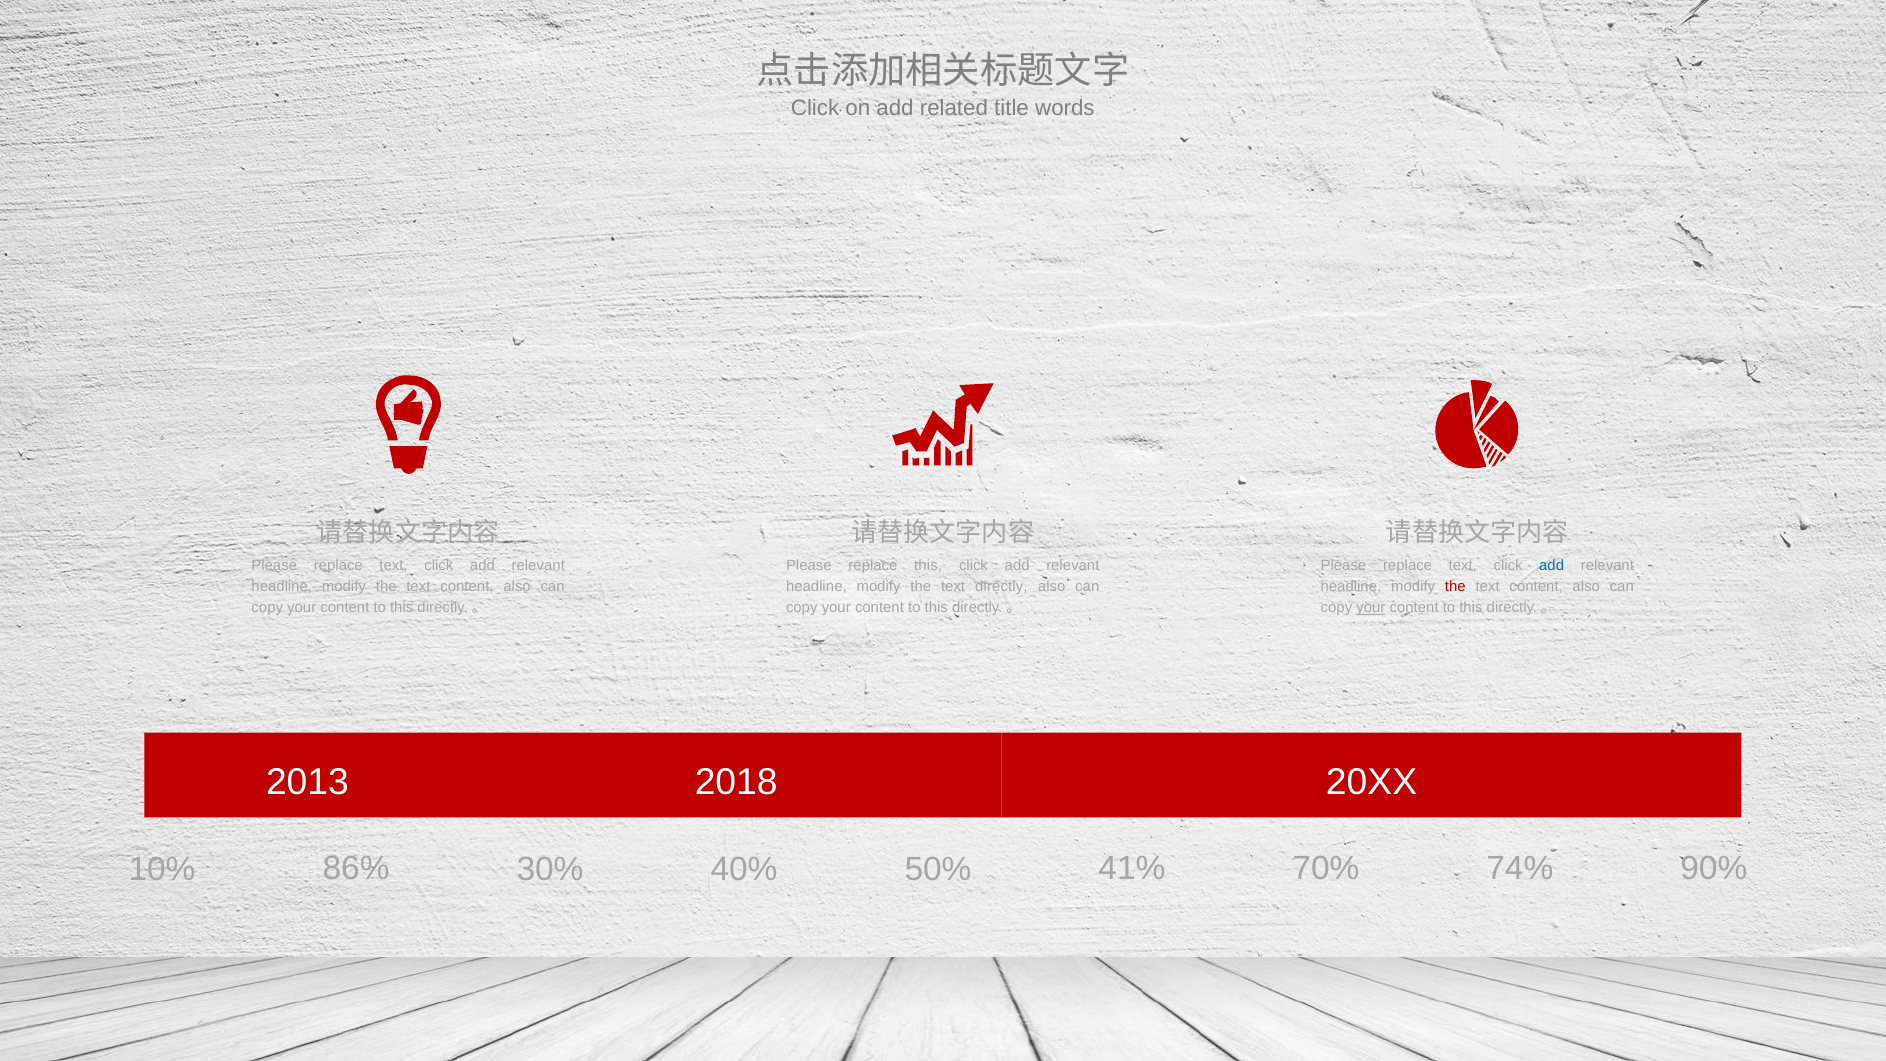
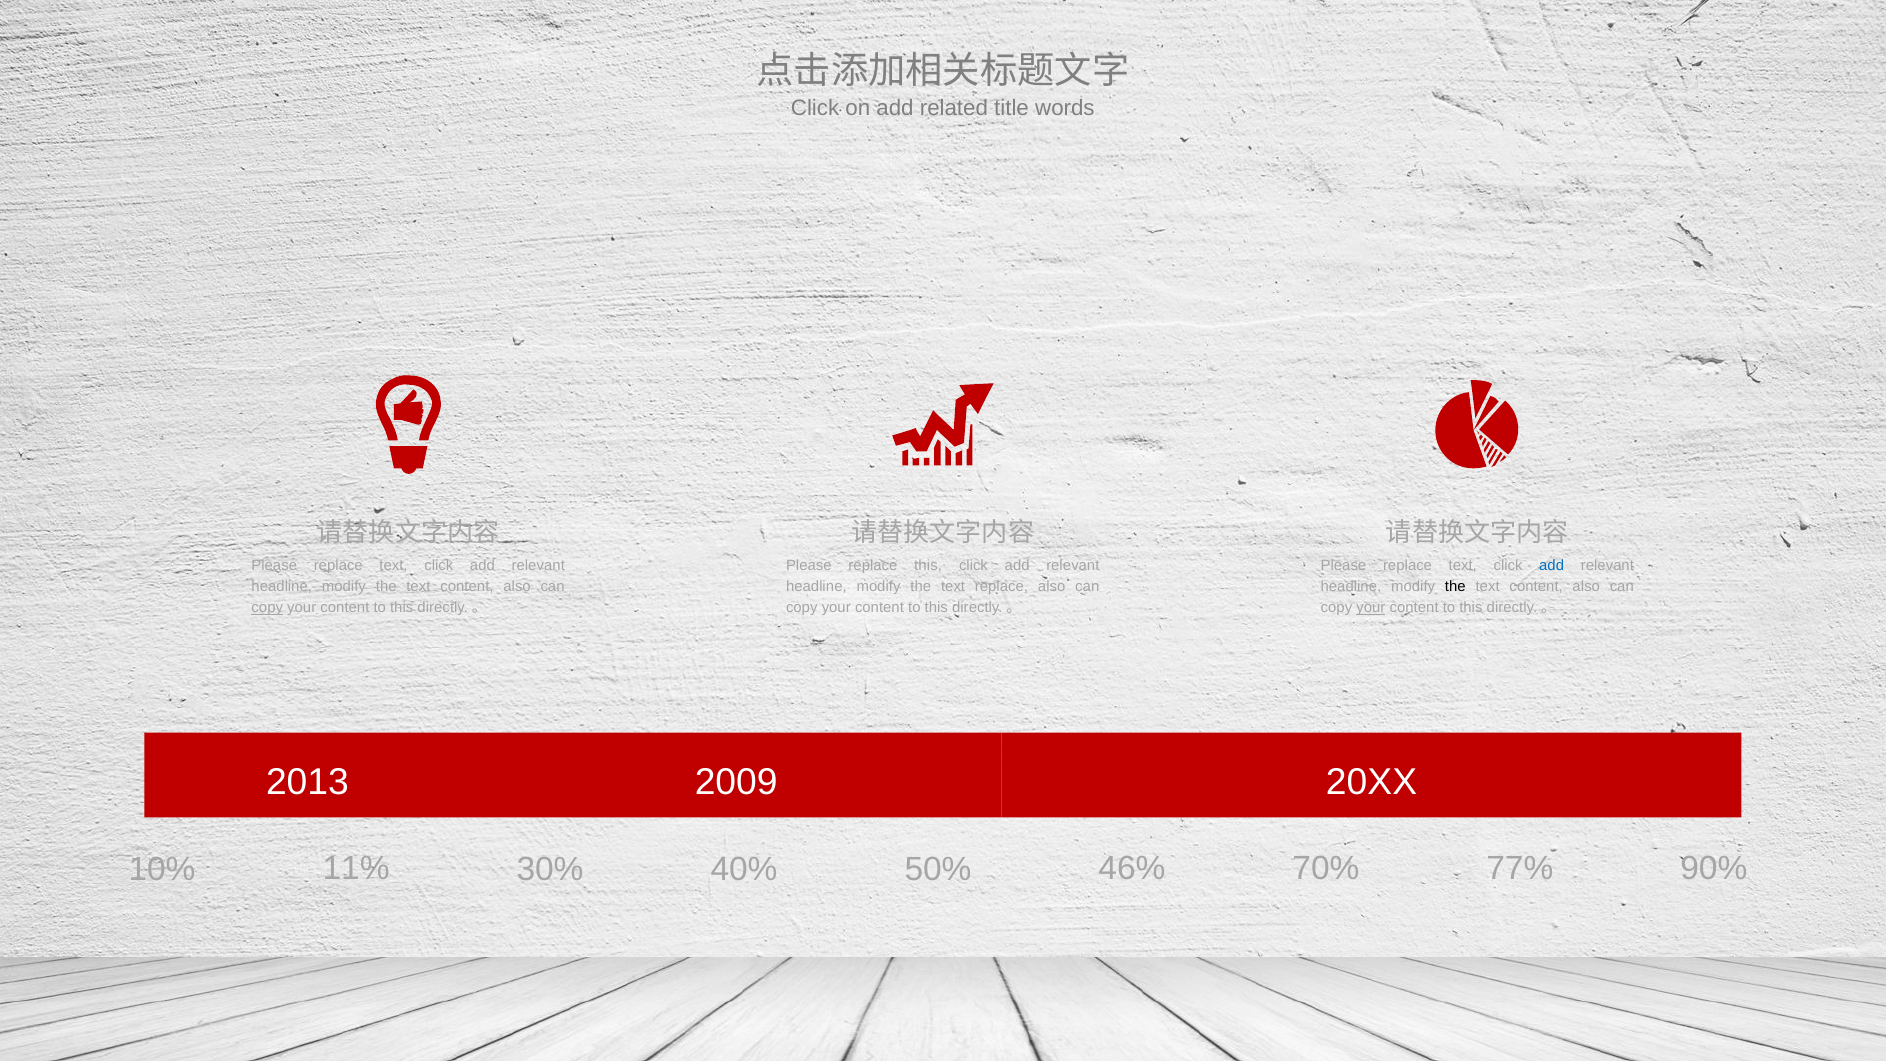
text directly: directly -> replace
the at (1455, 587) colour: red -> black
copy at (267, 608) underline: none -> present
2018: 2018 -> 2009
86%: 86% -> 11%
41%: 41% -> 46%
74%: 74% -> 77%
